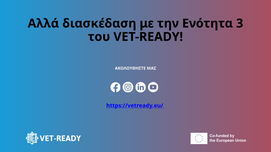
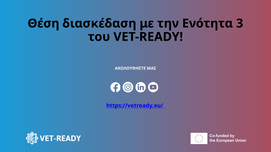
Αλλά: Αλλά -> Θέση
